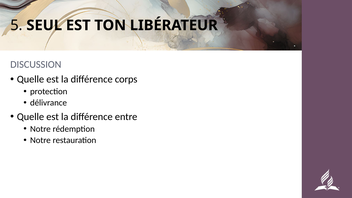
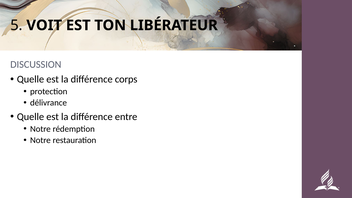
SEUL: SEUL -> VOIT
